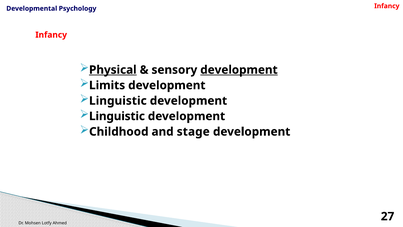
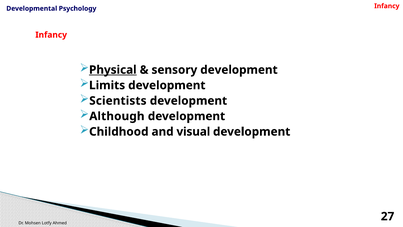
development at (239, 70) underline: present -> none
Linguistic at (118, 101): Linguistic -> Scientists
Linguistic at (117, 116): Linguistic -> Although
stage: stage -> visual
